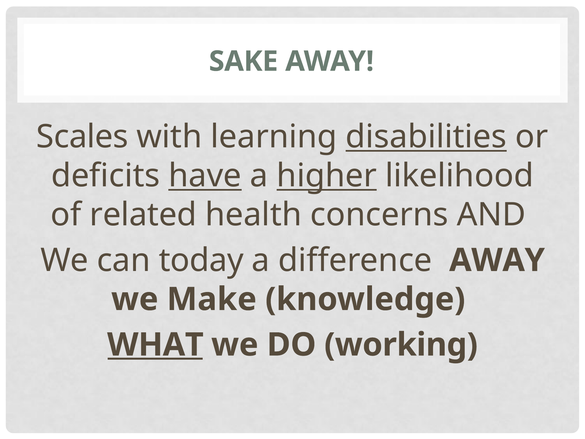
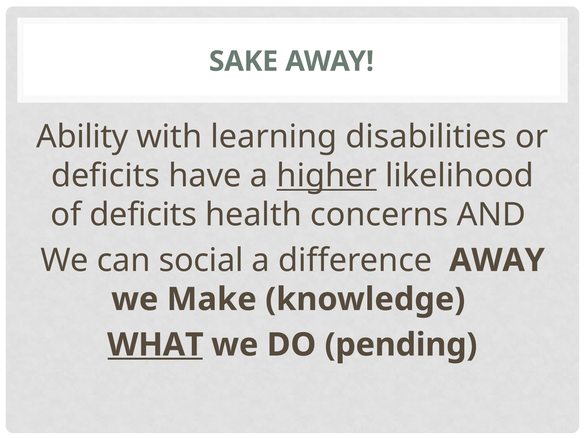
Scales: Scales -> Ability
disabilities underline: present -> none
have underline: present -> none
of related: related -> deficits
today: today -> social
working: working -> pending
